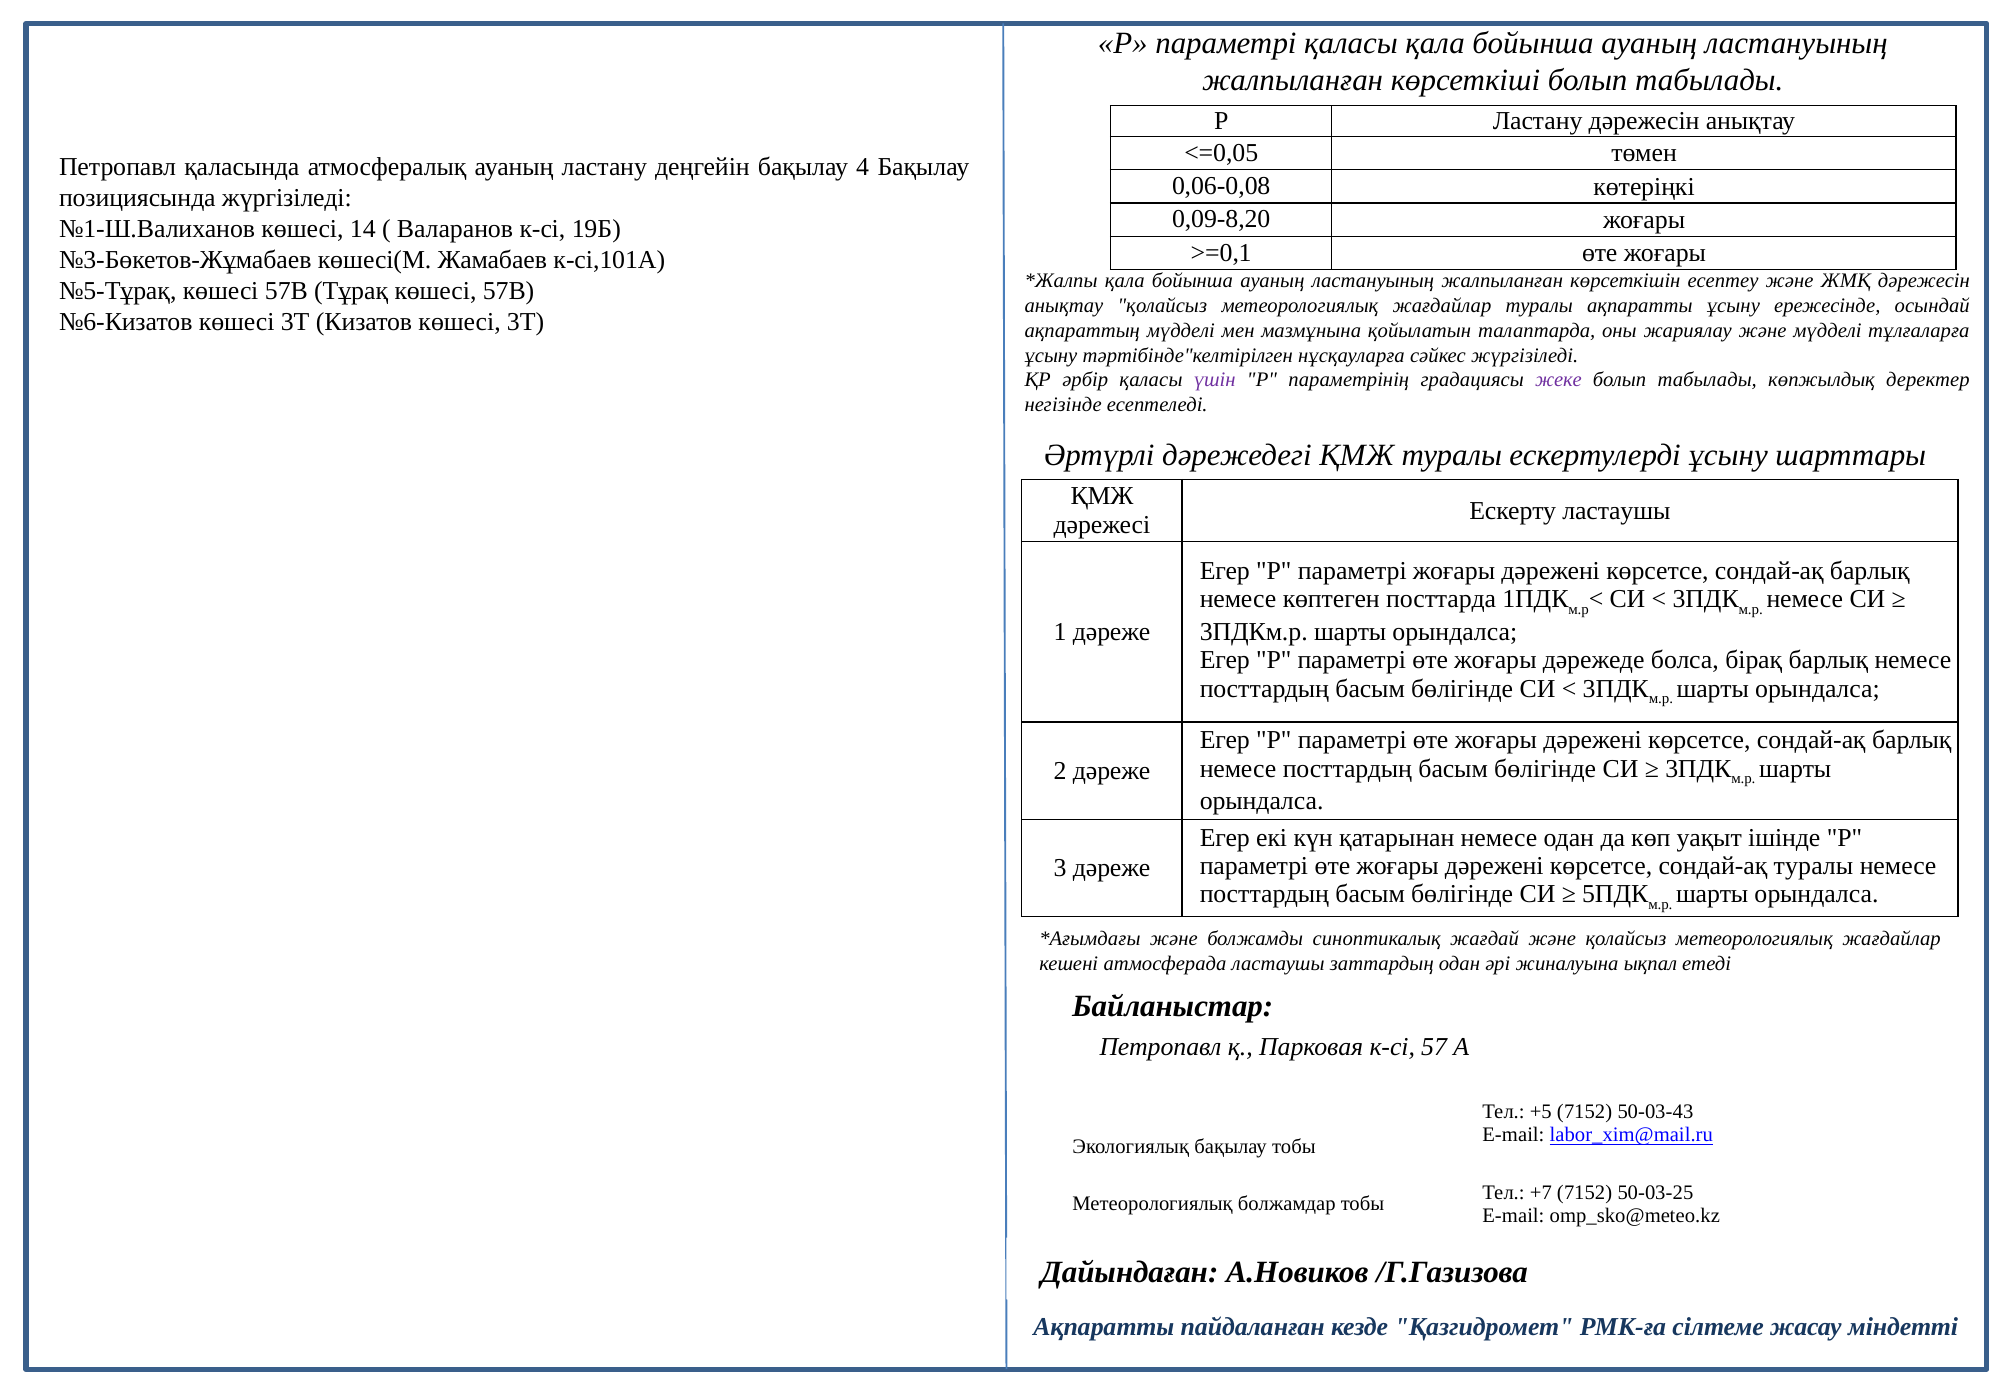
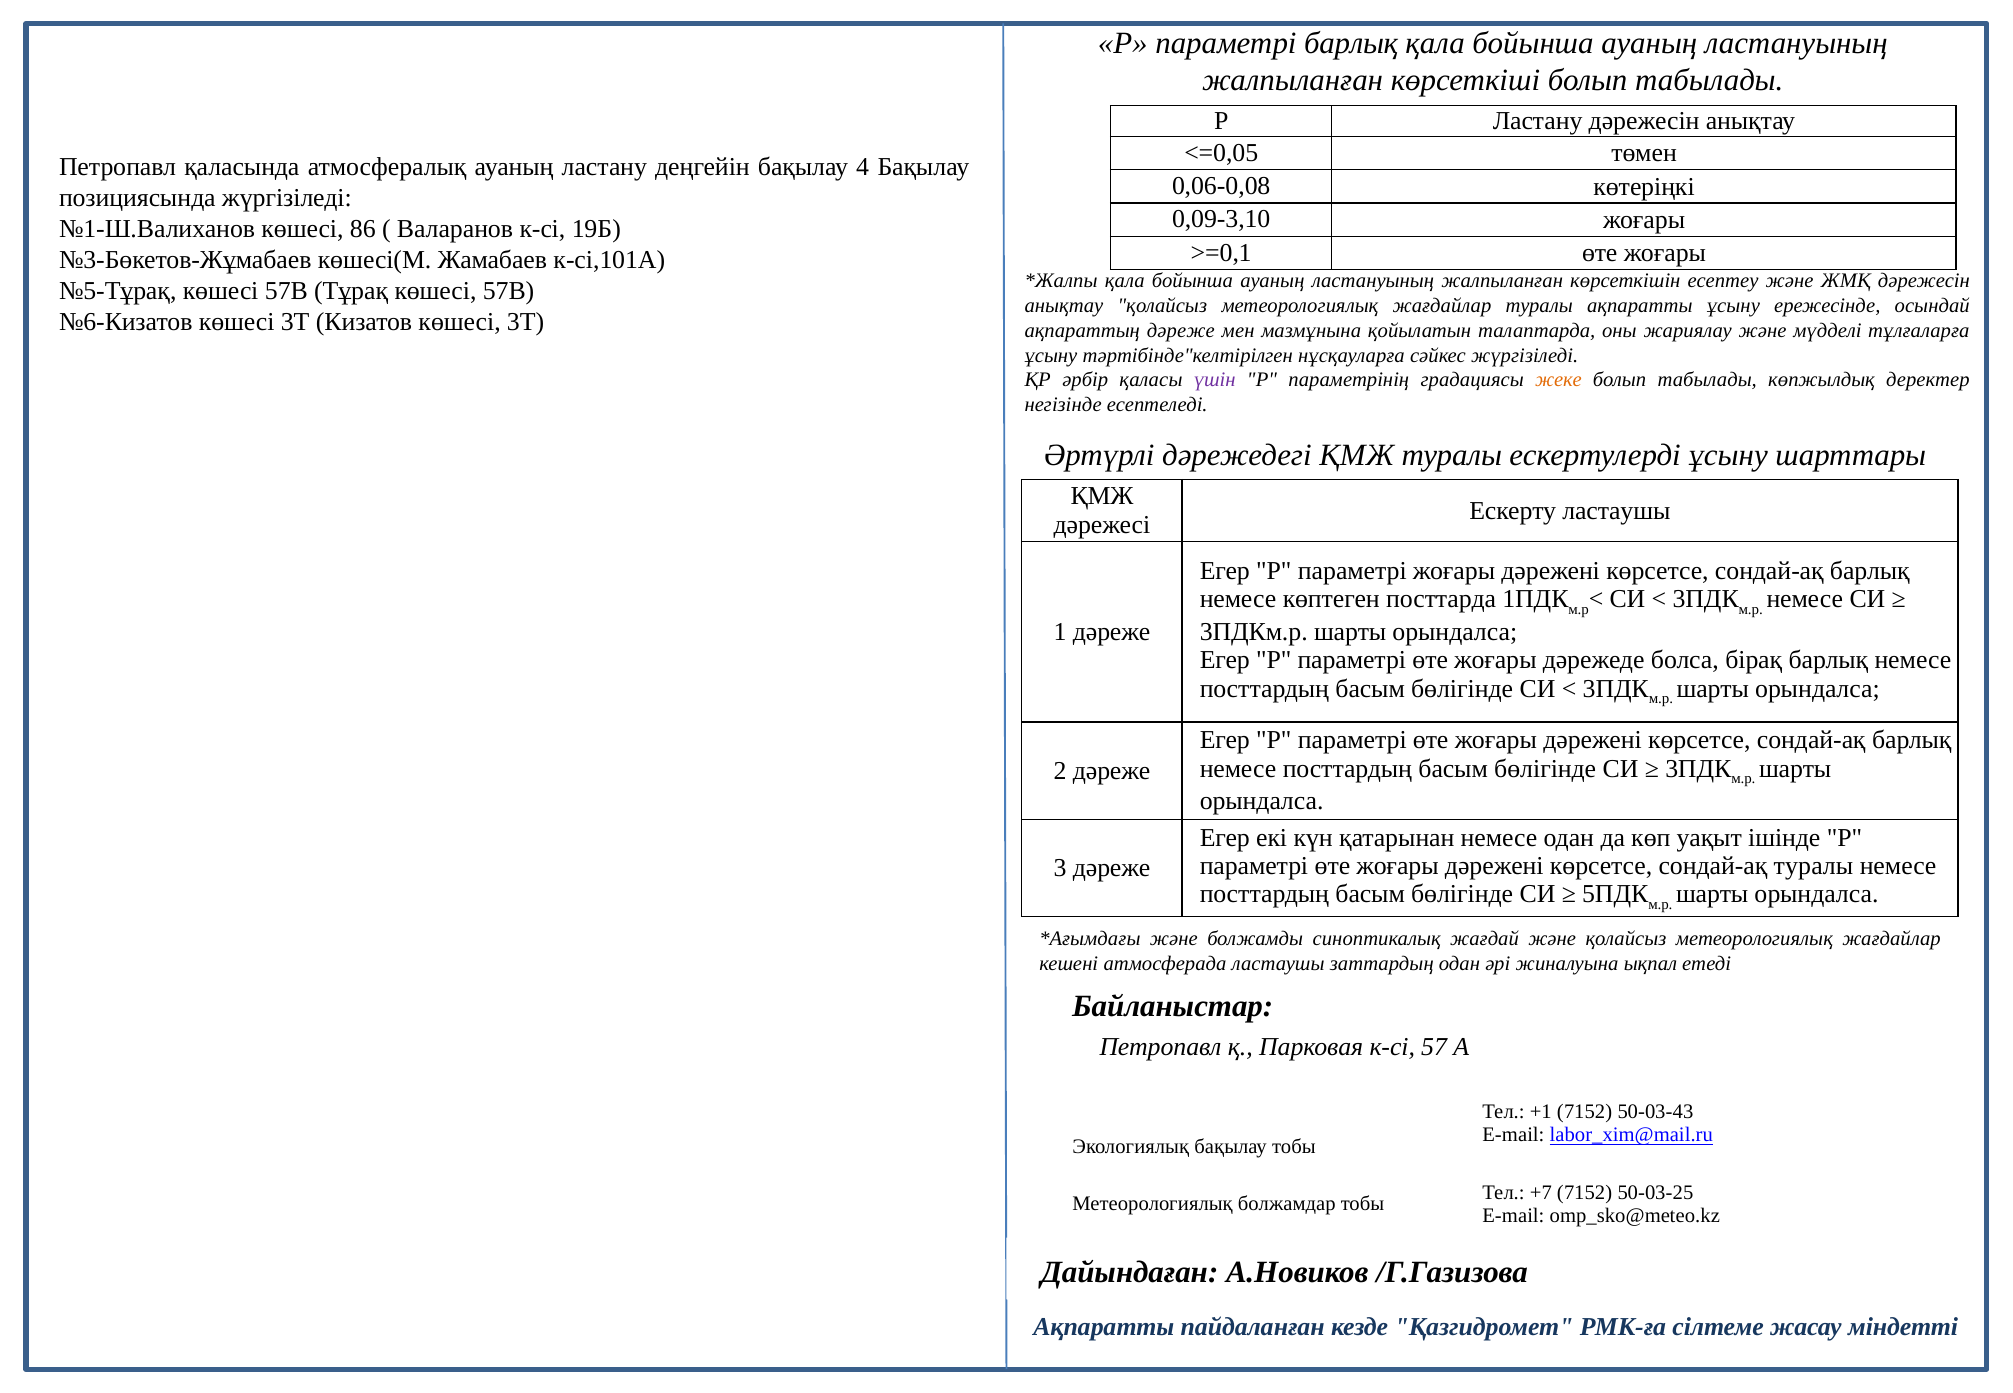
параметрі қаласы: қаласы -> барлық
0,09-8,20: 0,09-8,20 -> 0,09-3,10
14: 14 -> 86
ақпараттың мүдделі: мүдделі -> дәреже
жеке colour: purple -> orange
+5: +5 -> +1
